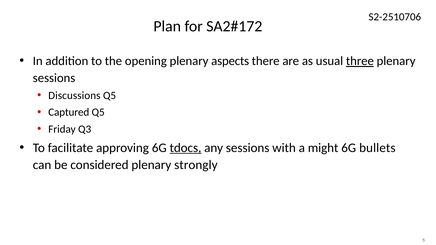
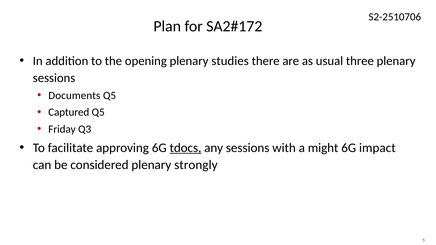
aspects: aspects -> studies
three underline: present -> none
Discussions: Discussions -> Documents
bullets: bullets -> impact
